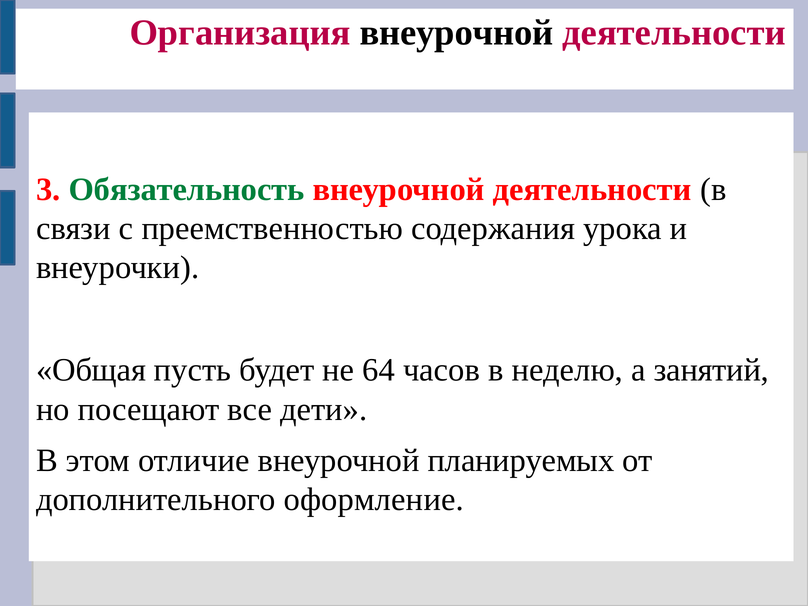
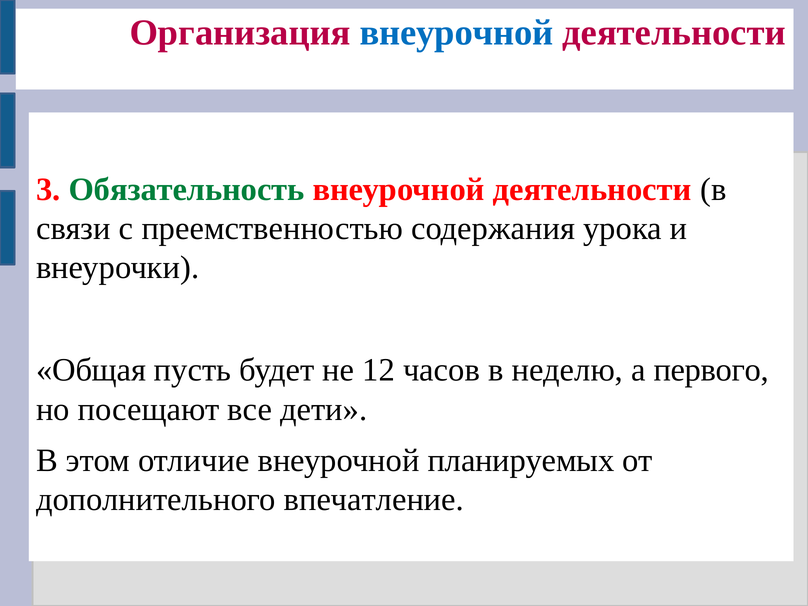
внеурочной at (457, 33) colour: black -> blue
64: 64 -> 12
занятий: занятий -> первого
оформление: оформление -> впечатление
